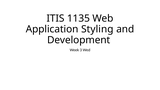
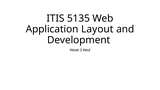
1135: 1135 -> 5135
Styling: Styling -> Layout
